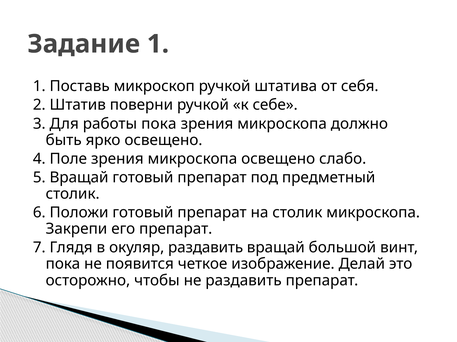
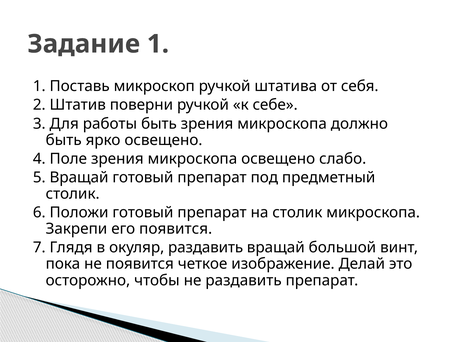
работы пока: пока -> быть
его препарат: препарат -> появится
